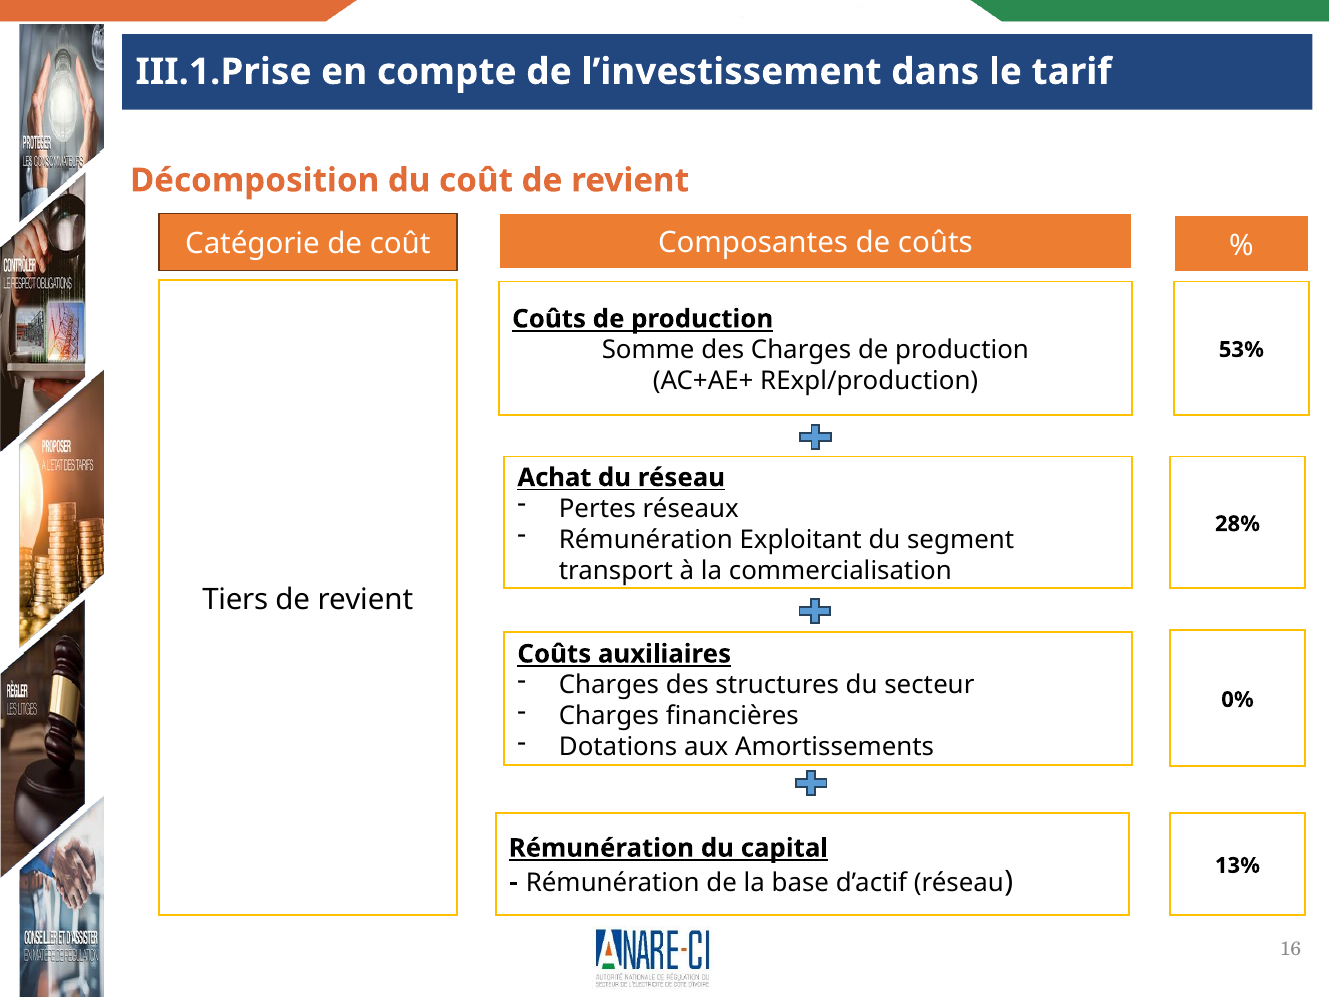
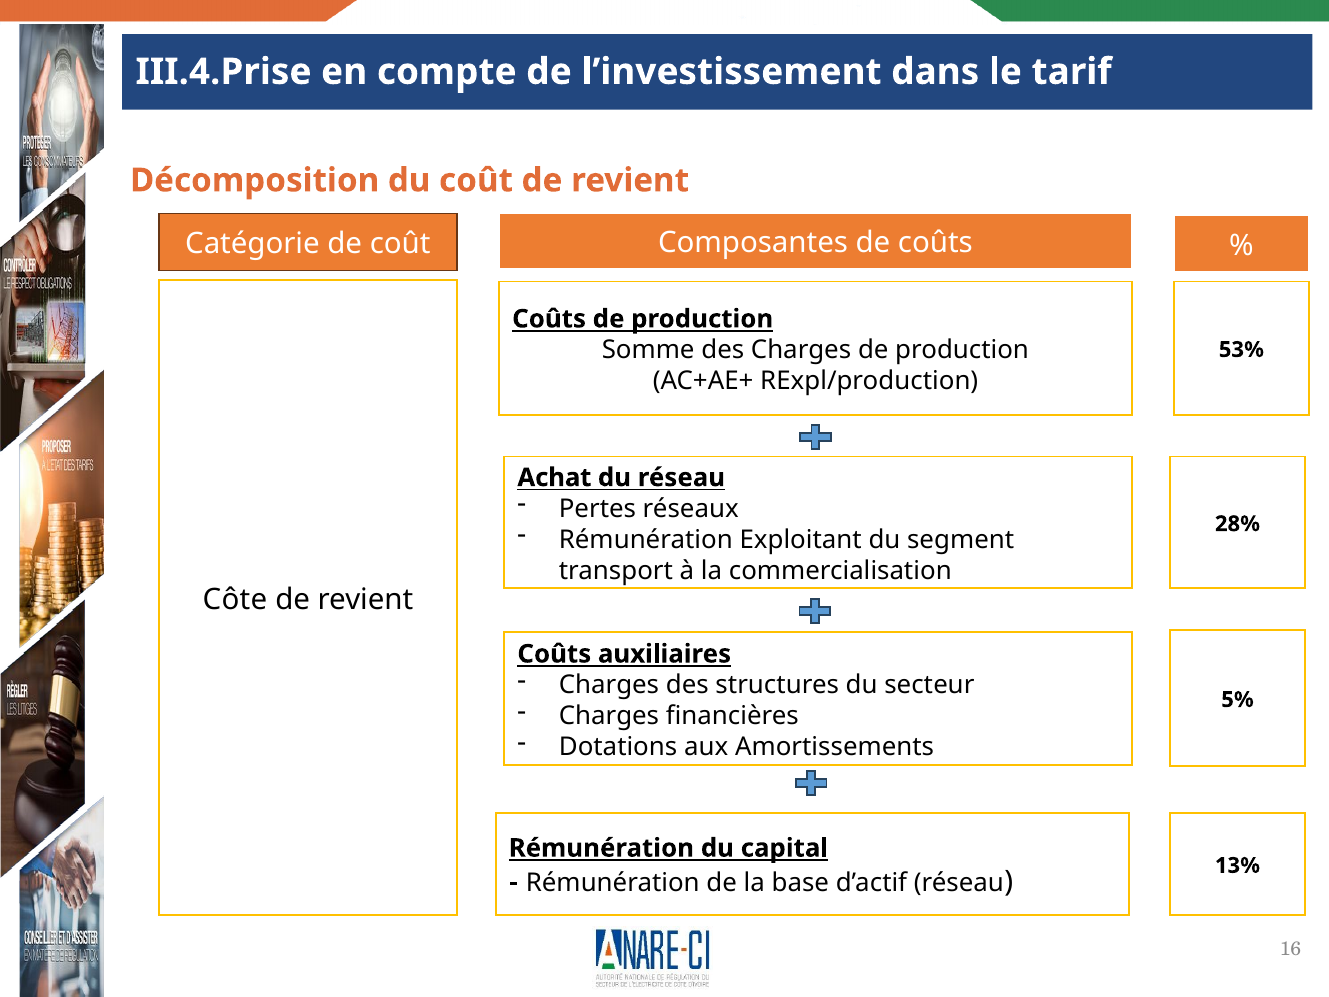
III.1.Prise: III.1.Prise -> III.4.Prise
Tiers: Tiers -> Côte
0%: 0% -> 5%
